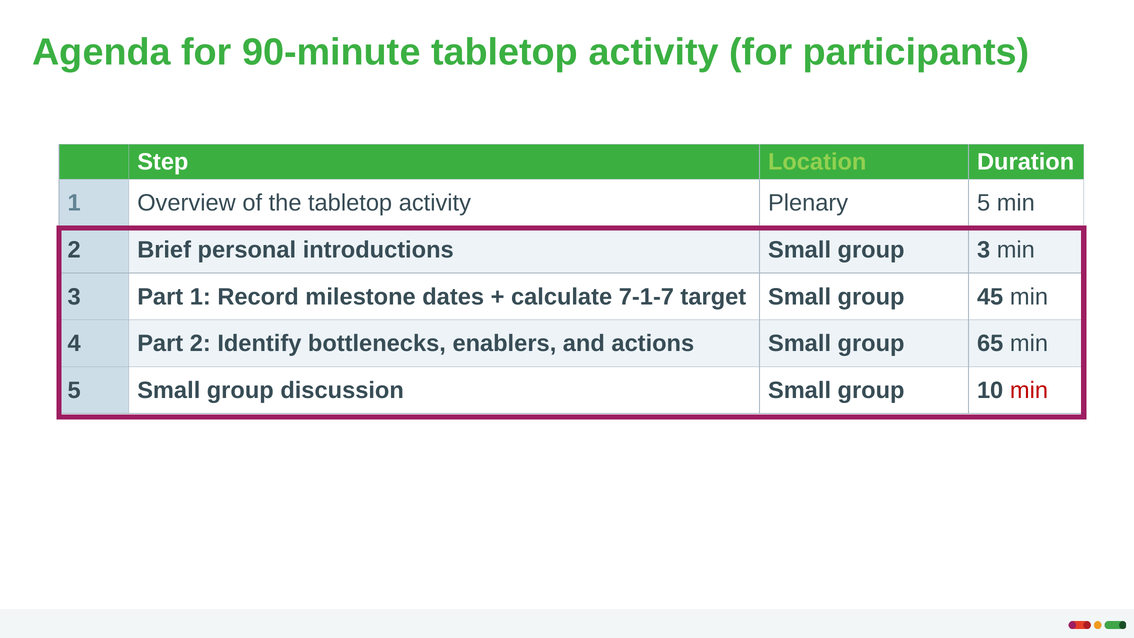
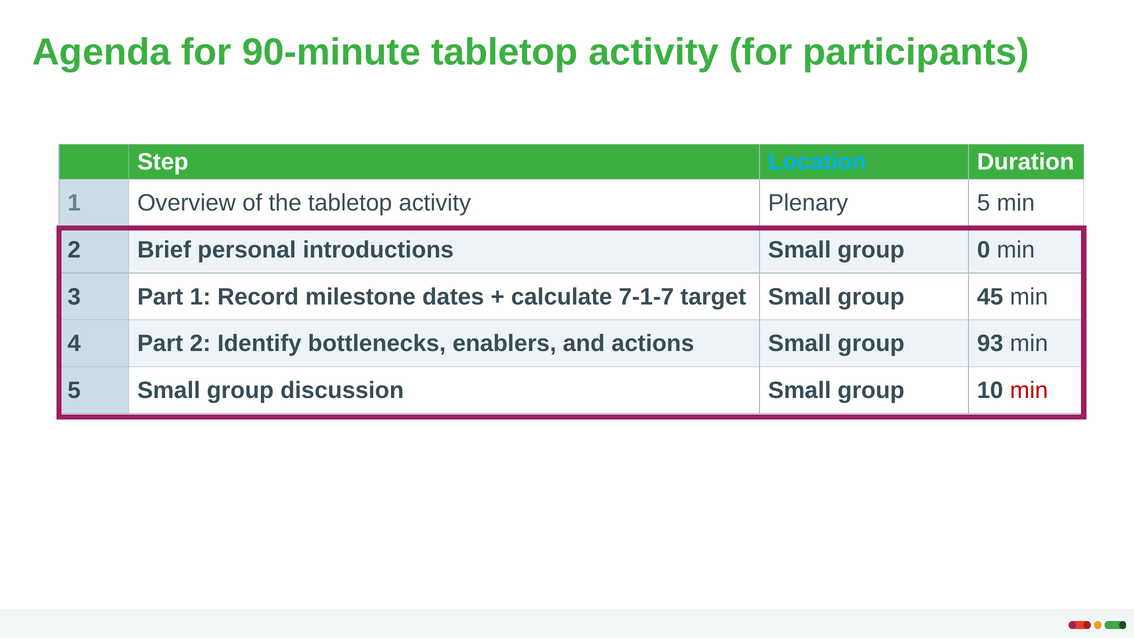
Location colour: light green -> light blue
group 3: 3 -> 0
65: 65 -> 93
